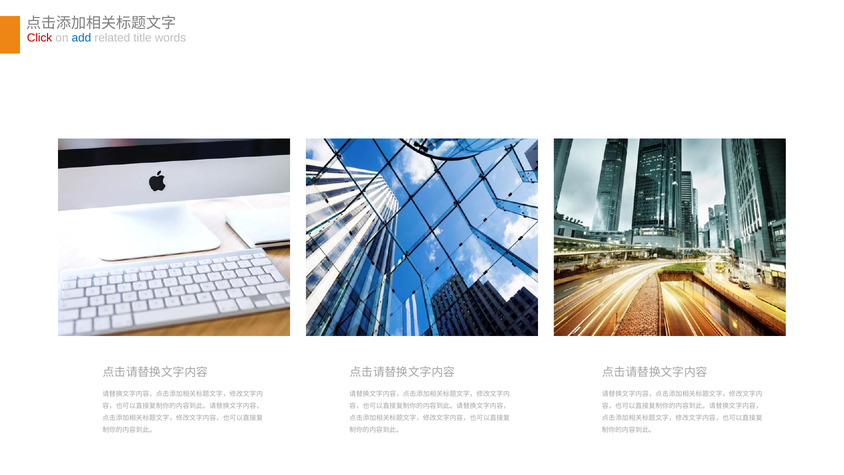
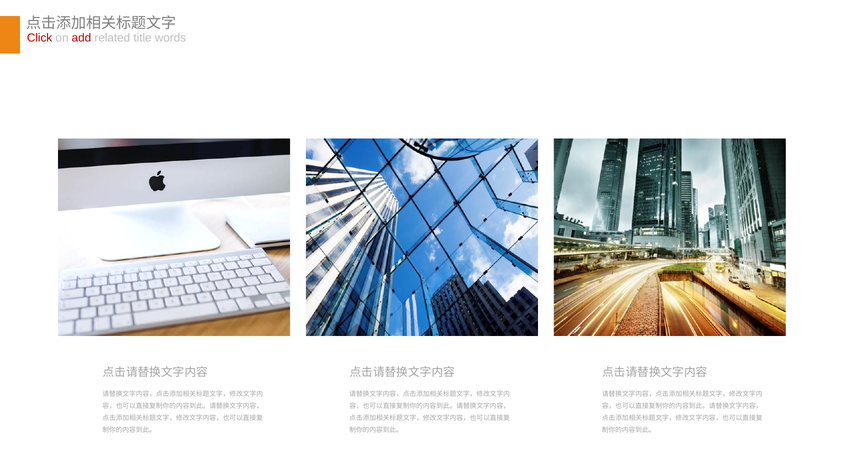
add colour: blue -> red
